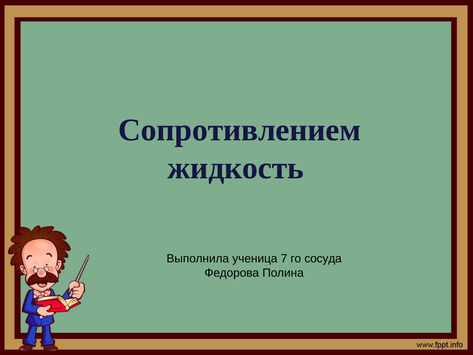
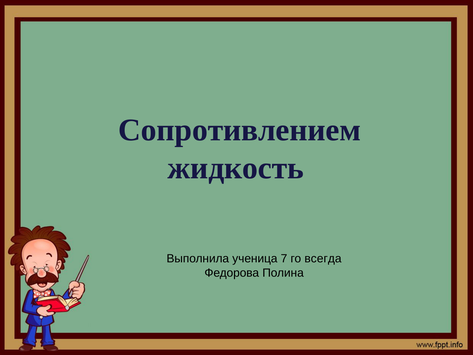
сосуда: сосуда -> всегда
